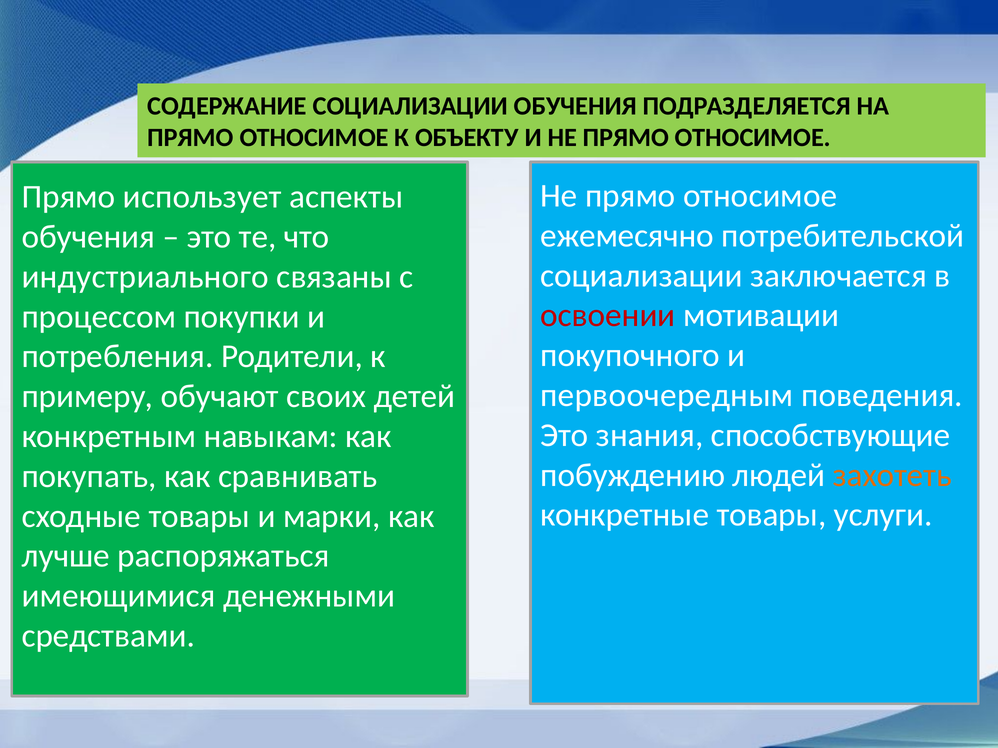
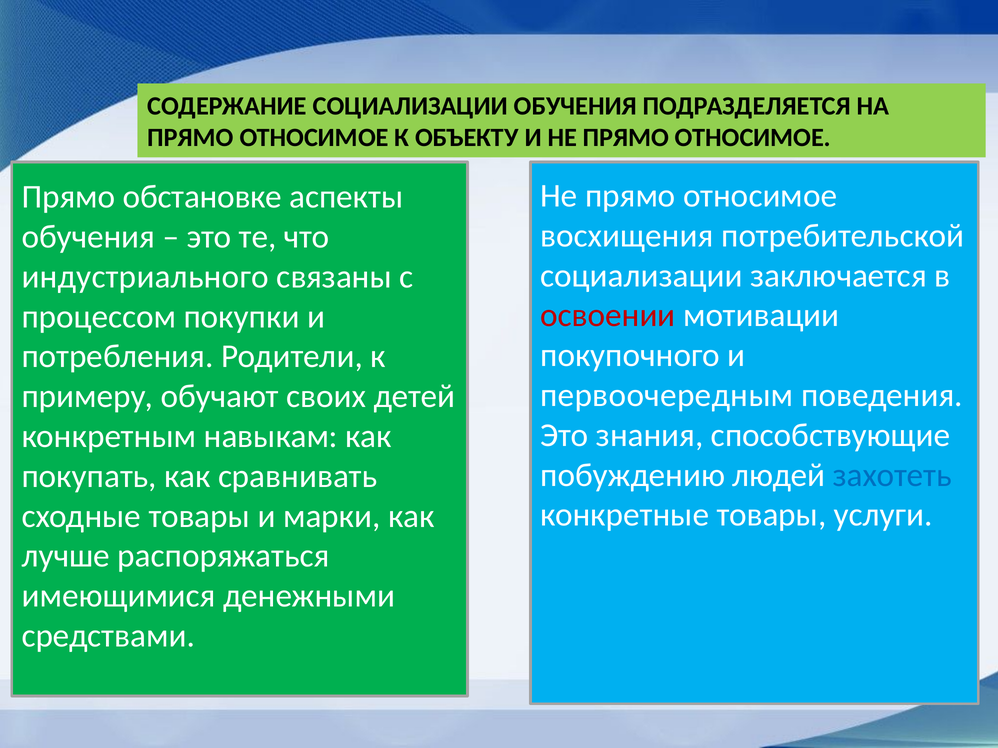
использует: использует -> обстановке
ежемесячно: ежемесячно -> восхищения
захотеть colour: orange -> blue
